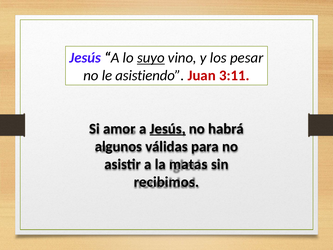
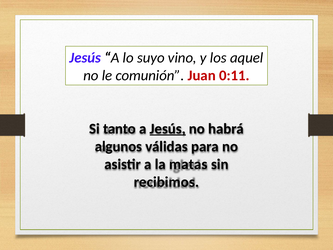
suyo underline: present -> none
pesar: pesar -> aquel
asistiendo: asistiendo -> comunión
3:11: 3:11 -> 0:11
amor: amor -> tanto
